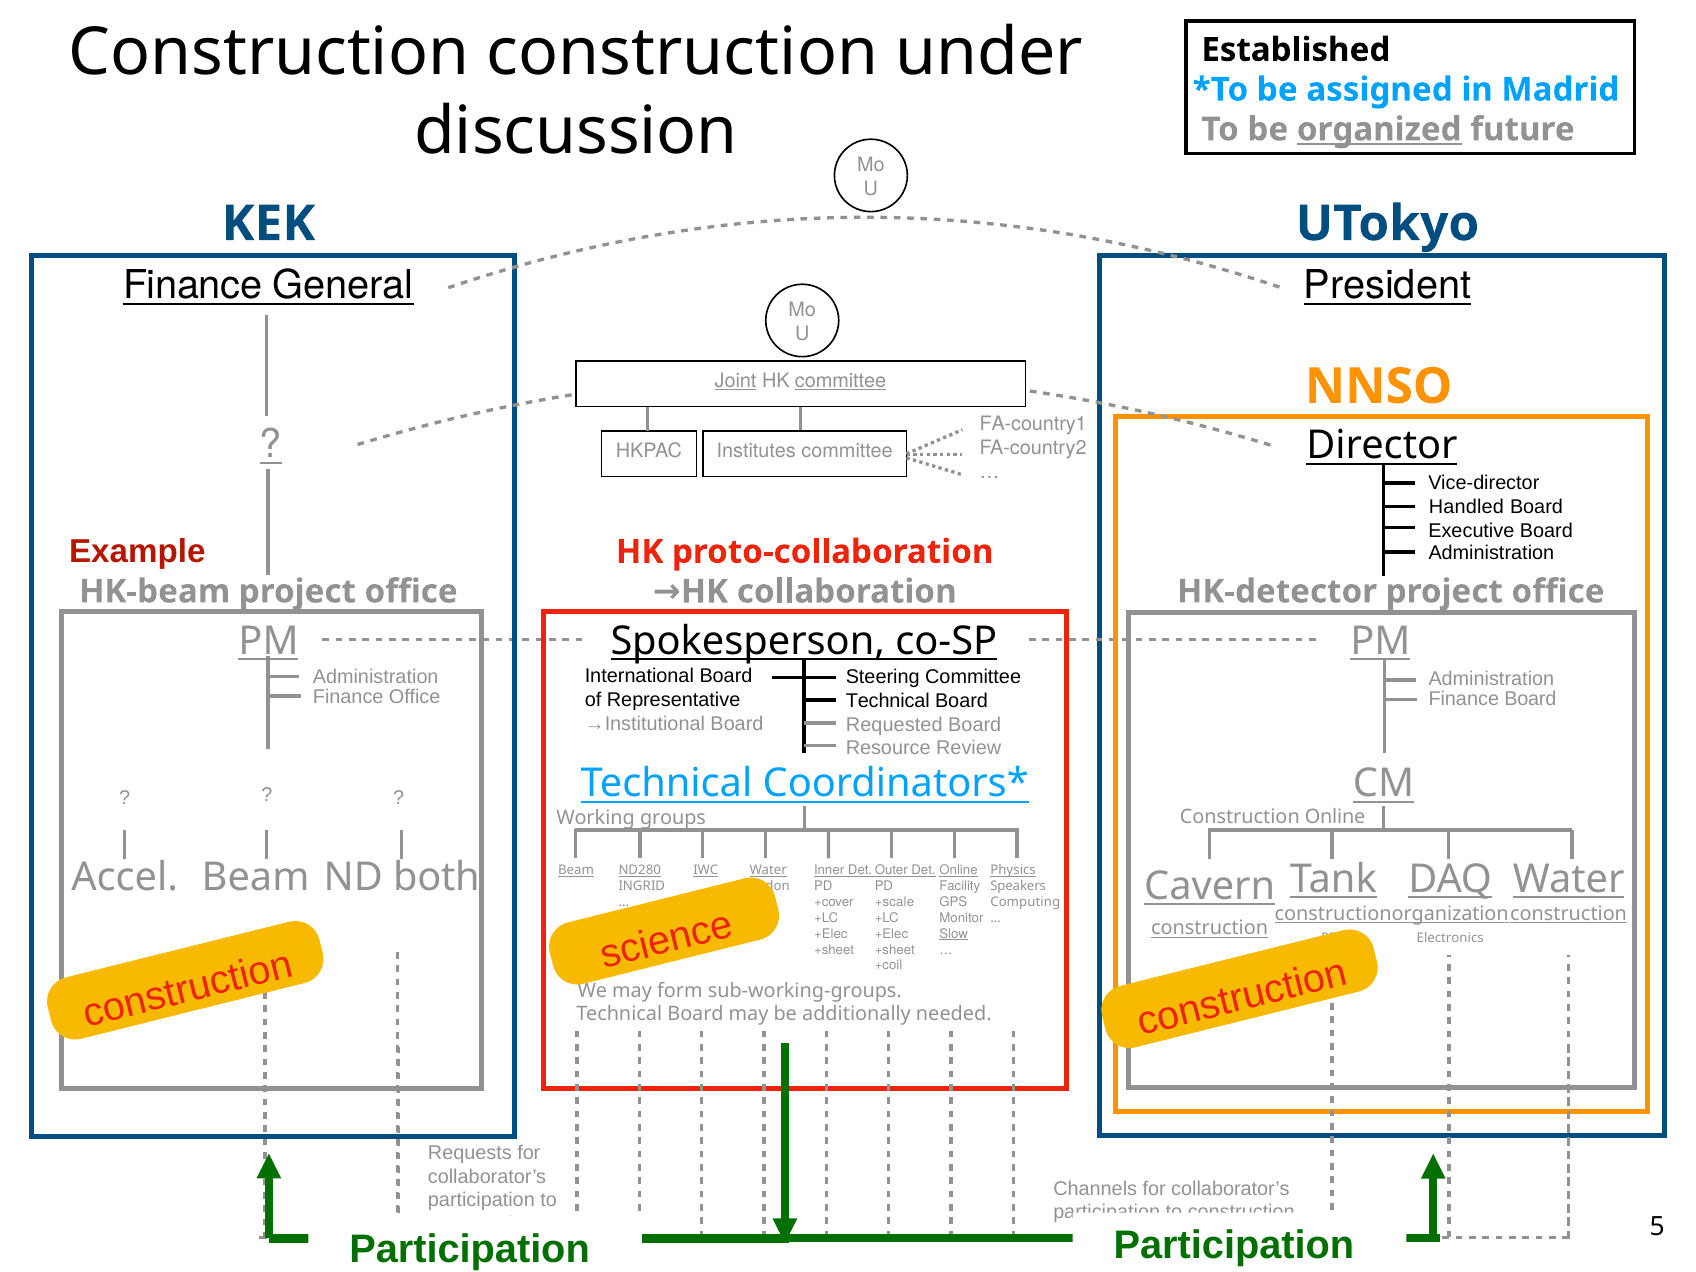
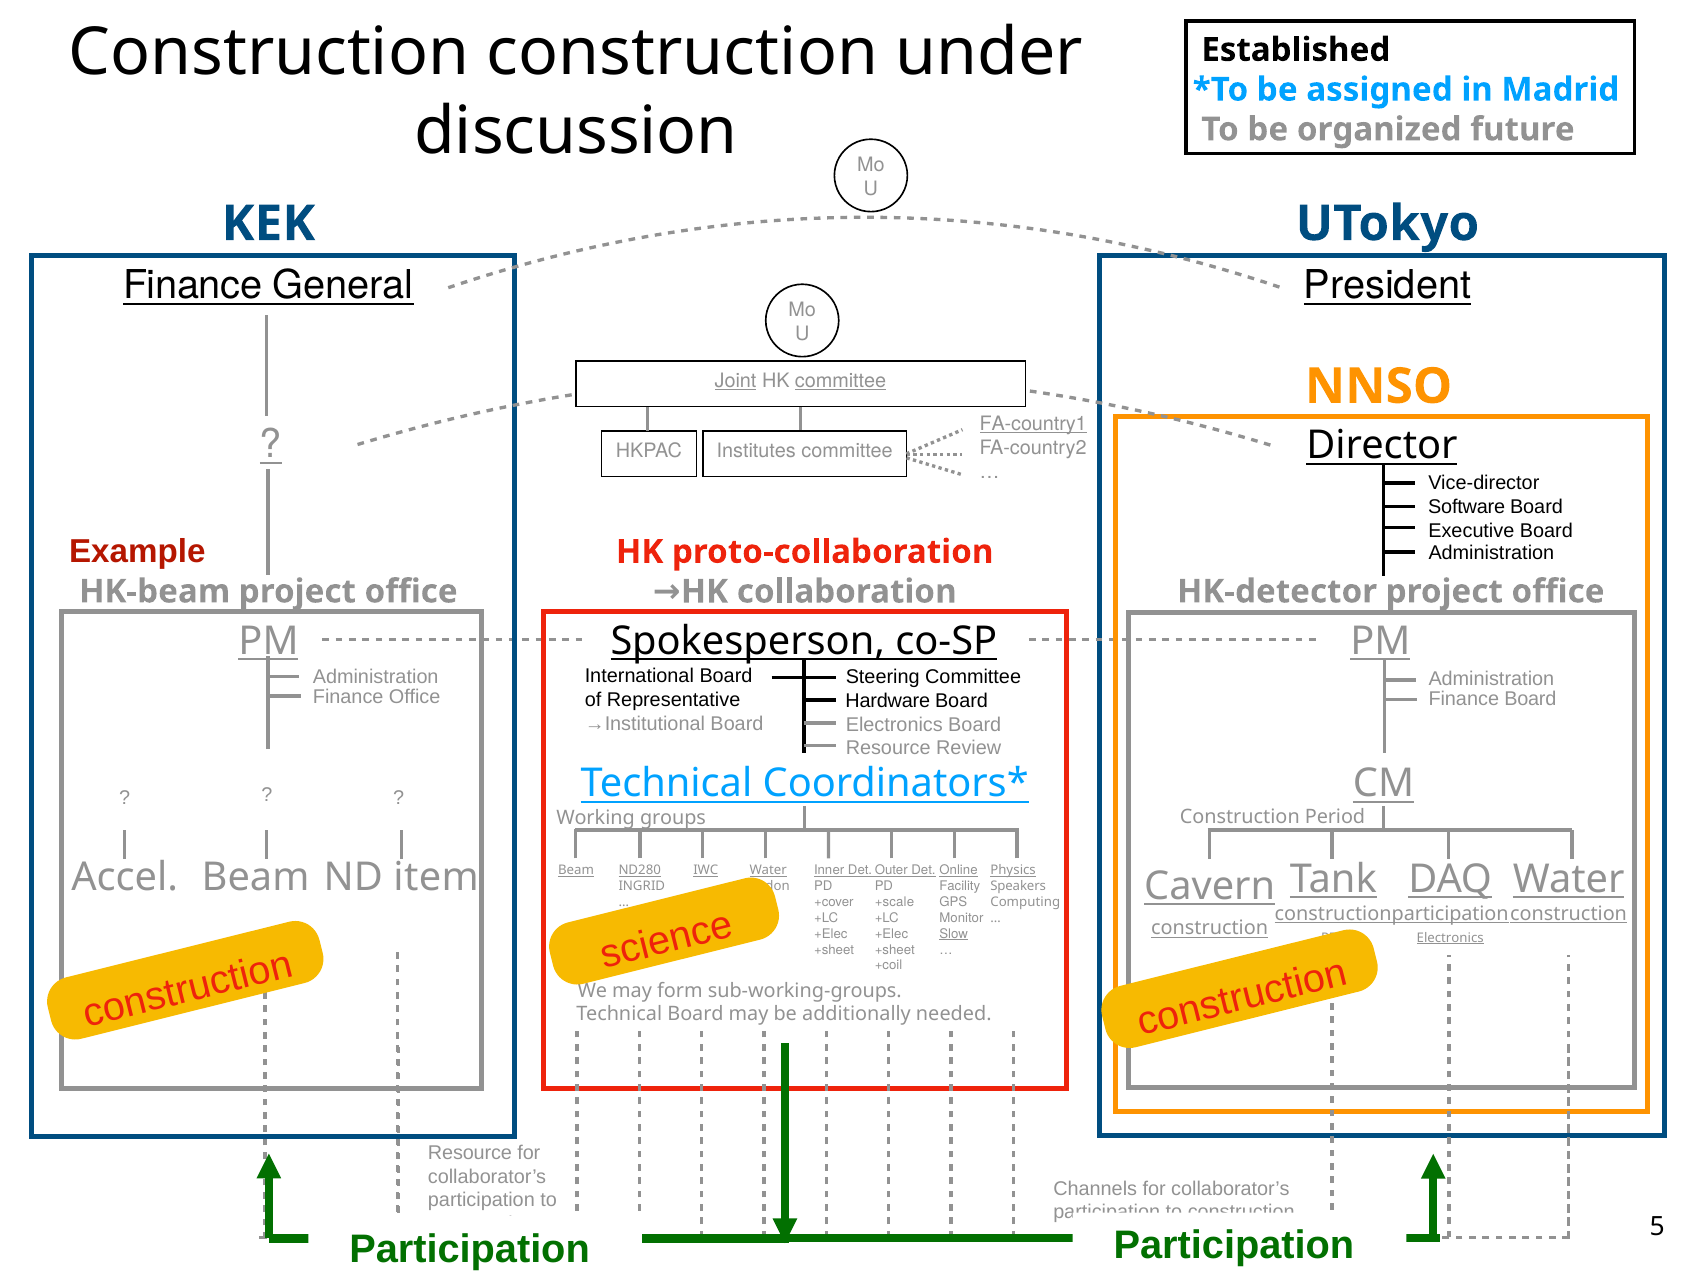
organized underline: present -> none
FA-country1 underline: none -> present
Handled: Handled -> Software
Technical at (888, 701): Technical -> Hardware
Requested at (894, 725): Requested -> Electronics
Construction Online: Online -> Period
both: both -> item
organization at (1450, 914): organization -> participation
Electronics at (1450, 938) underline: none -> present
Requests at (470, 1153): Requests -> Resource
